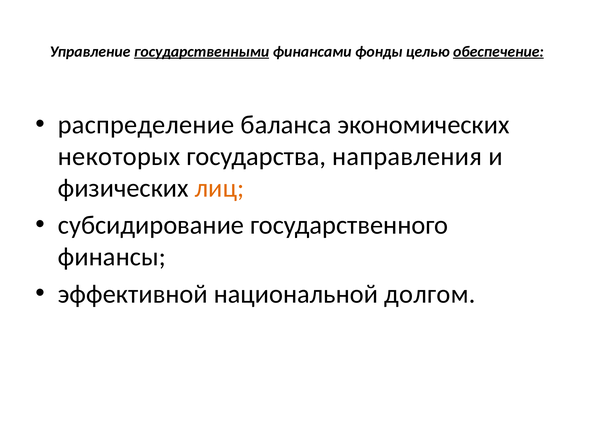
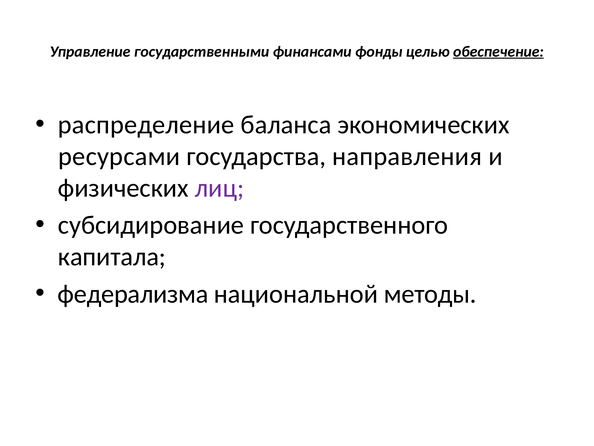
государственными underline: present -> none
некоторых: некоторых -> ресурсами
лиц colour: orange -> purple
финансы: финансы -> капитала
эффективной: эффективной -> федерализма
долгом: долгом -> методы
